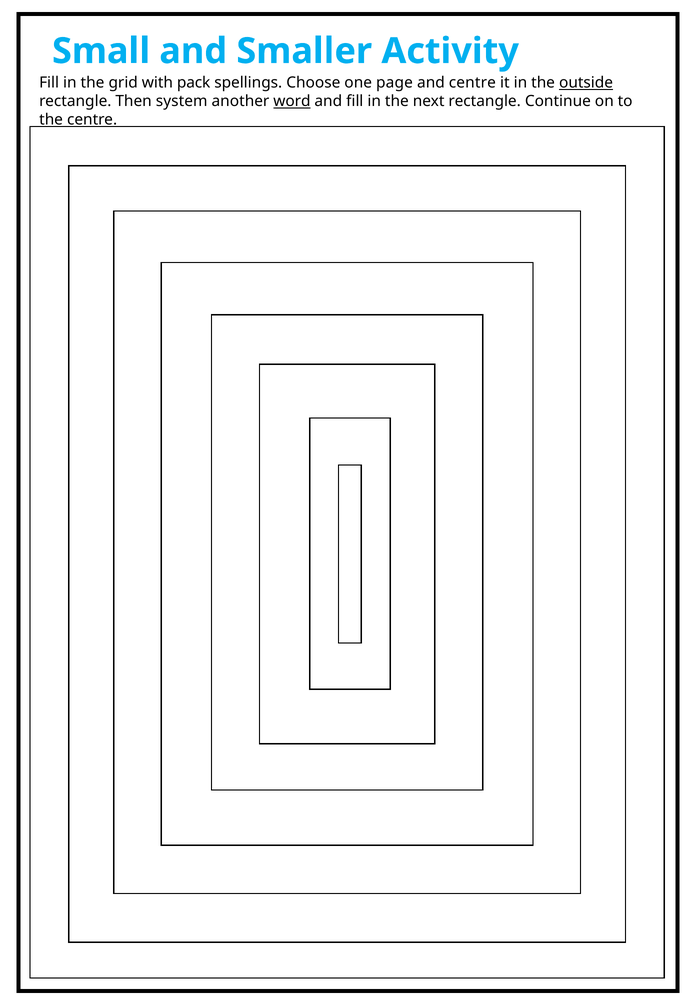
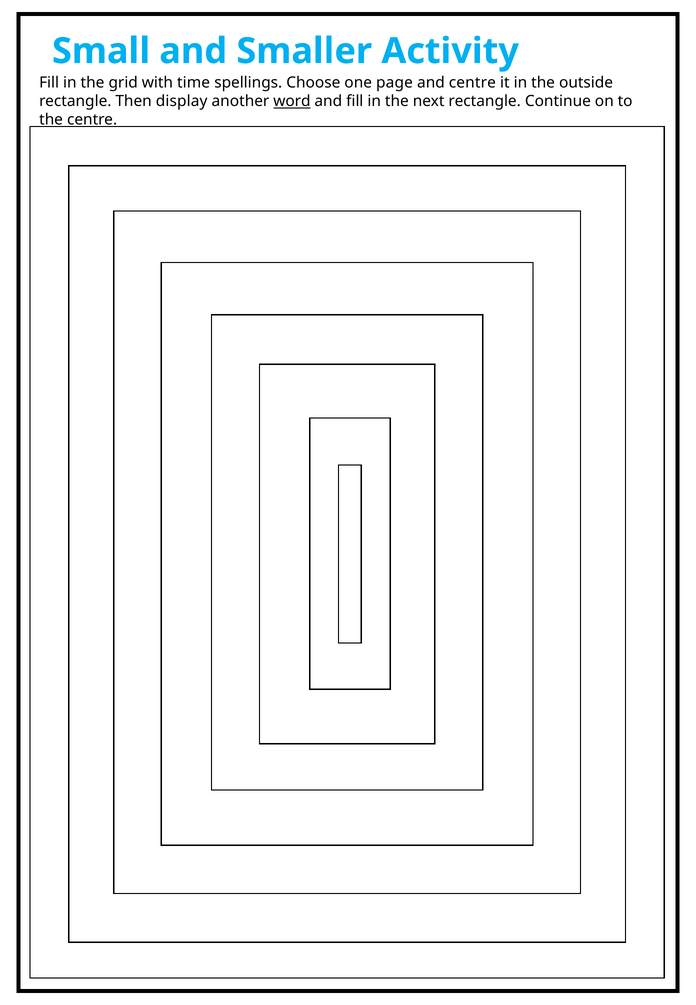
pack: pack -> time
outside underline: present -> none
system: system -> display
